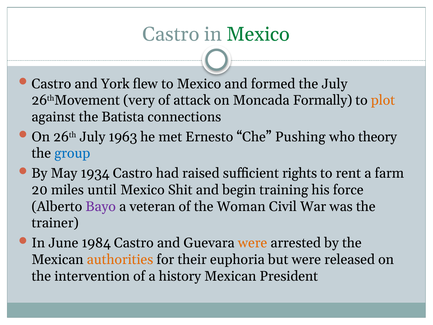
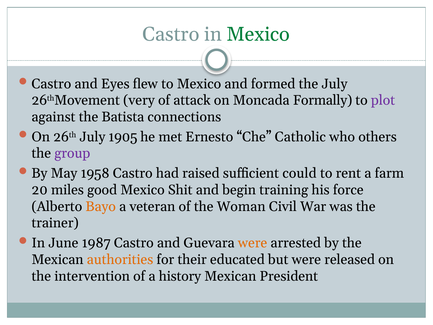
York: York -> Eyes
plot colour: orange -> purple
1963: 1963 -> 1905
Pushing: Pushing -> Catholic
theory: theory -> others
group colour: blue -> purple
1934: 1934 -> 1958
rights: rights -> could
until: until -> good
Bayo colour: purple -> orange
1984: 1984 -> 1987
euphoria: euphoria -> educated
